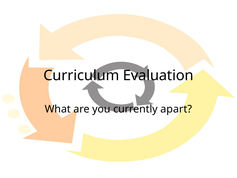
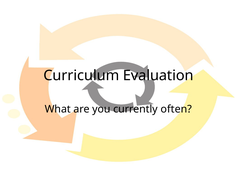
apart: apart -> often
